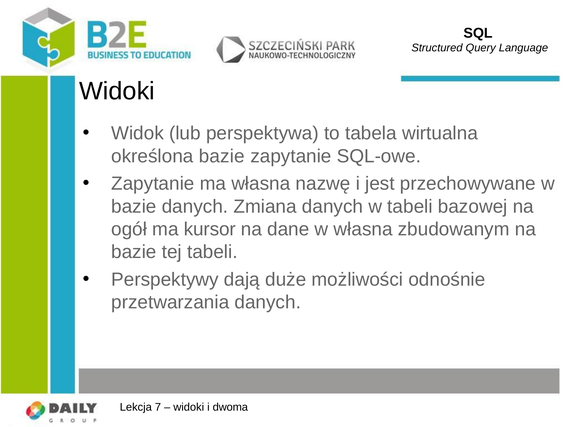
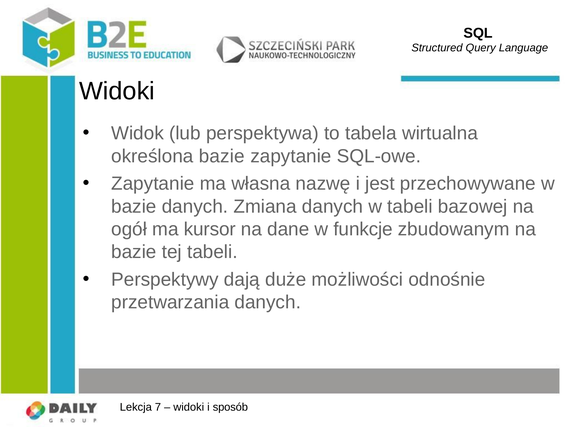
w własna: własna -> funkcje
dwoma: dwoma -> sposób
